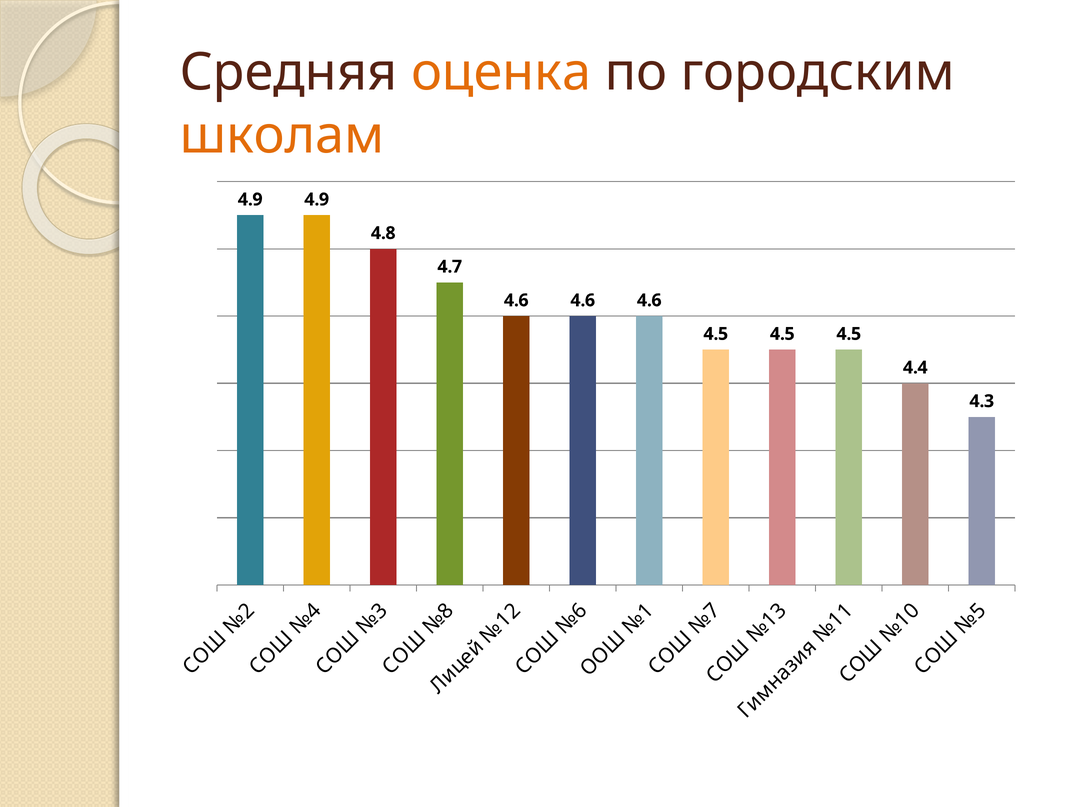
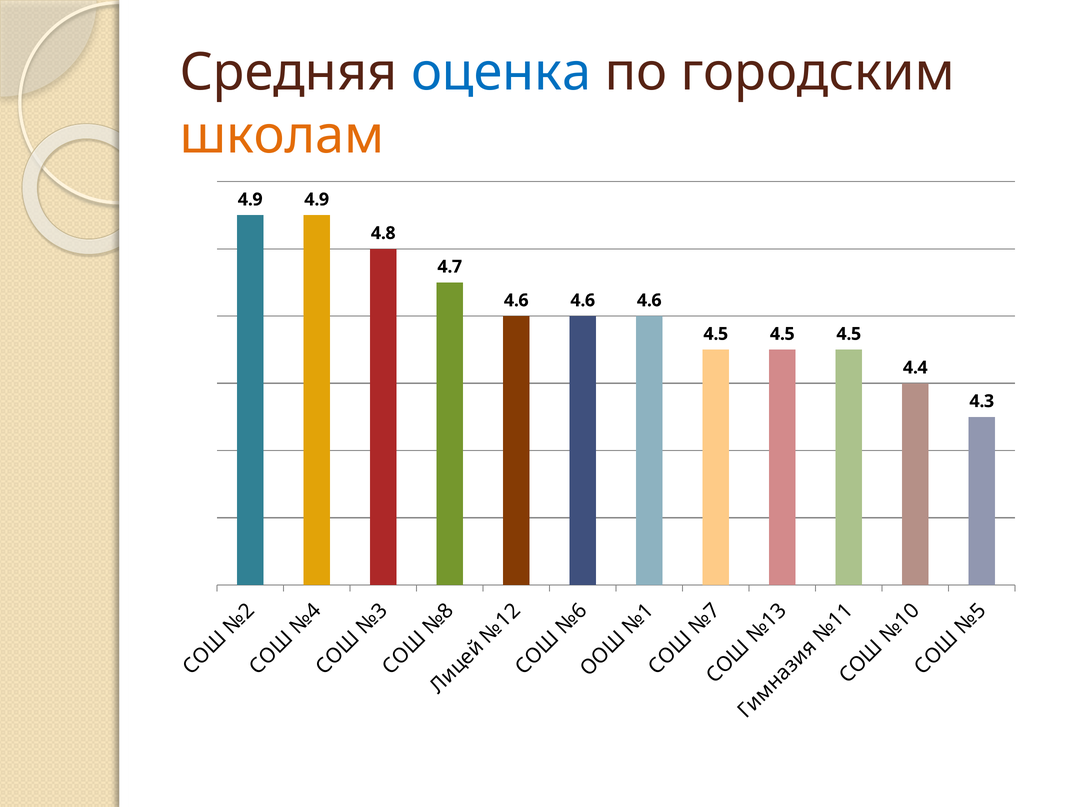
оценка colour: orange -> blue
